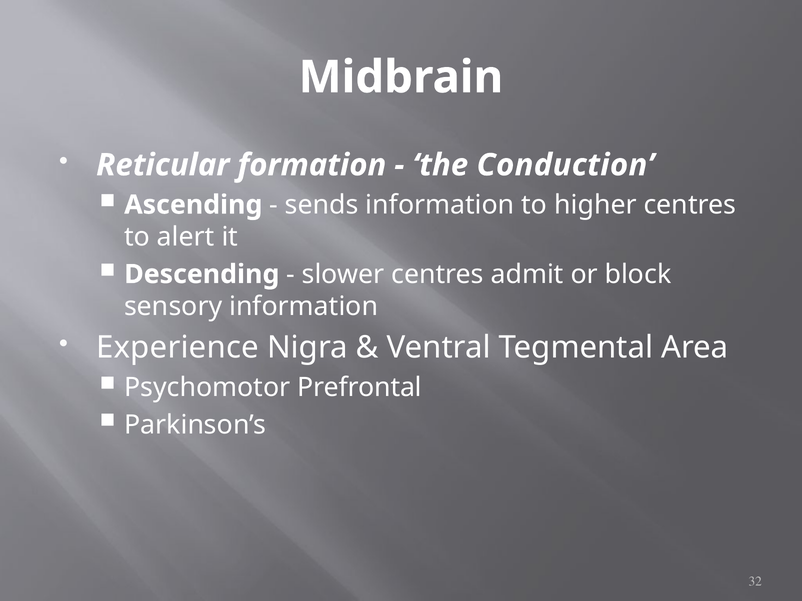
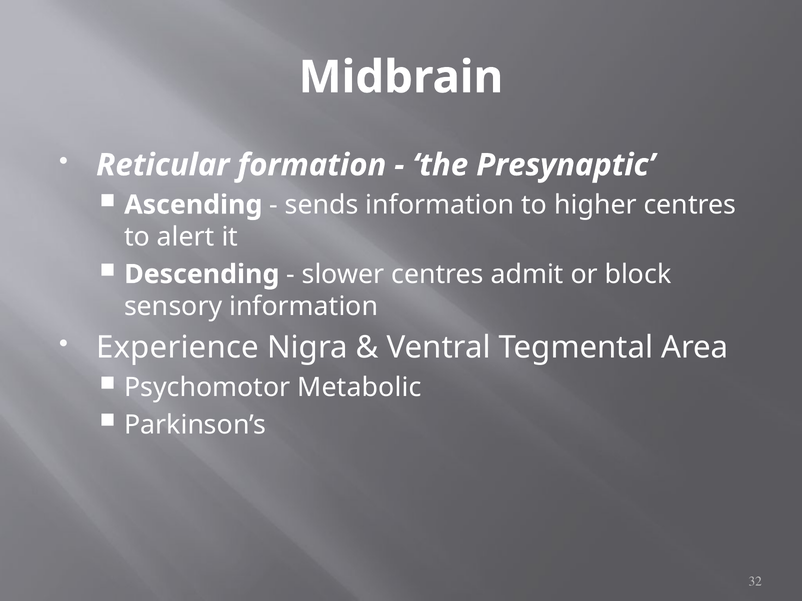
Conduction: Conduction -> Presynaptic
Prefrontal: Prefrontal -> Metabolic
